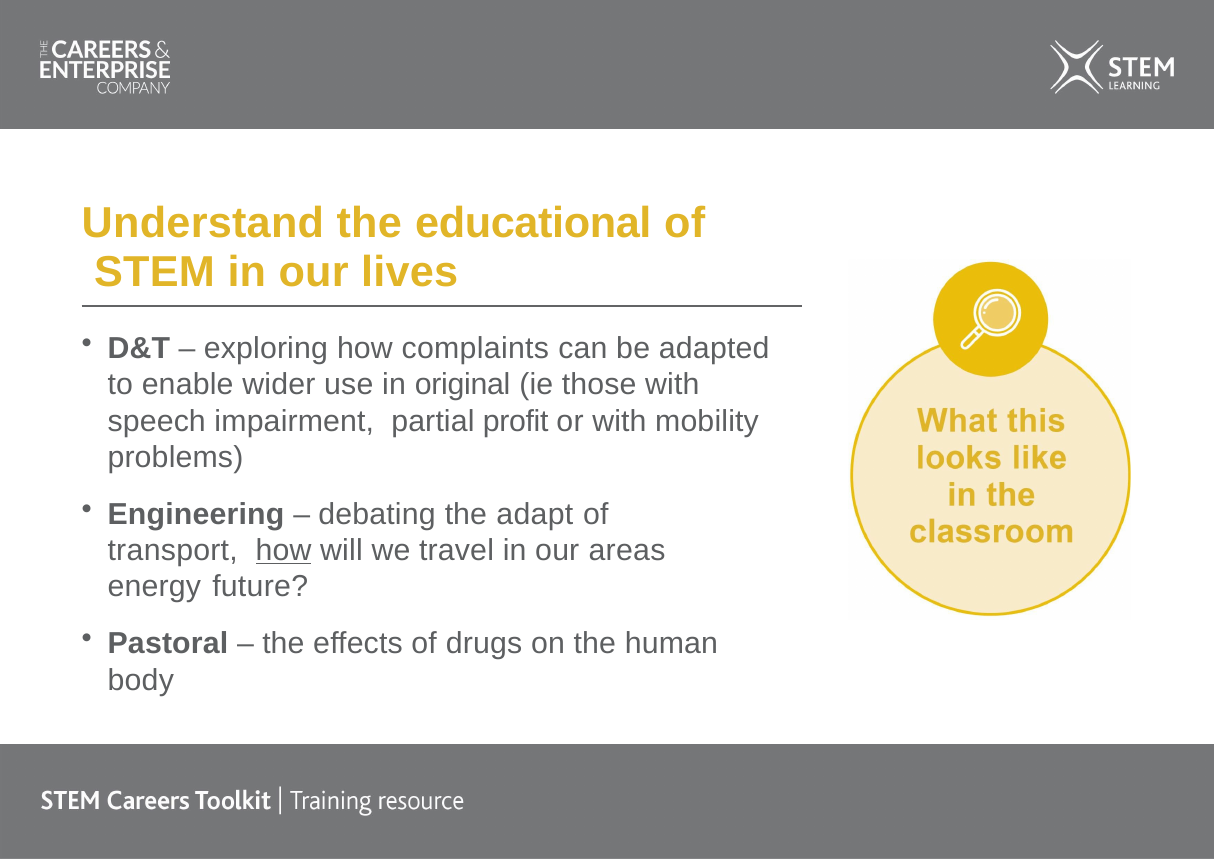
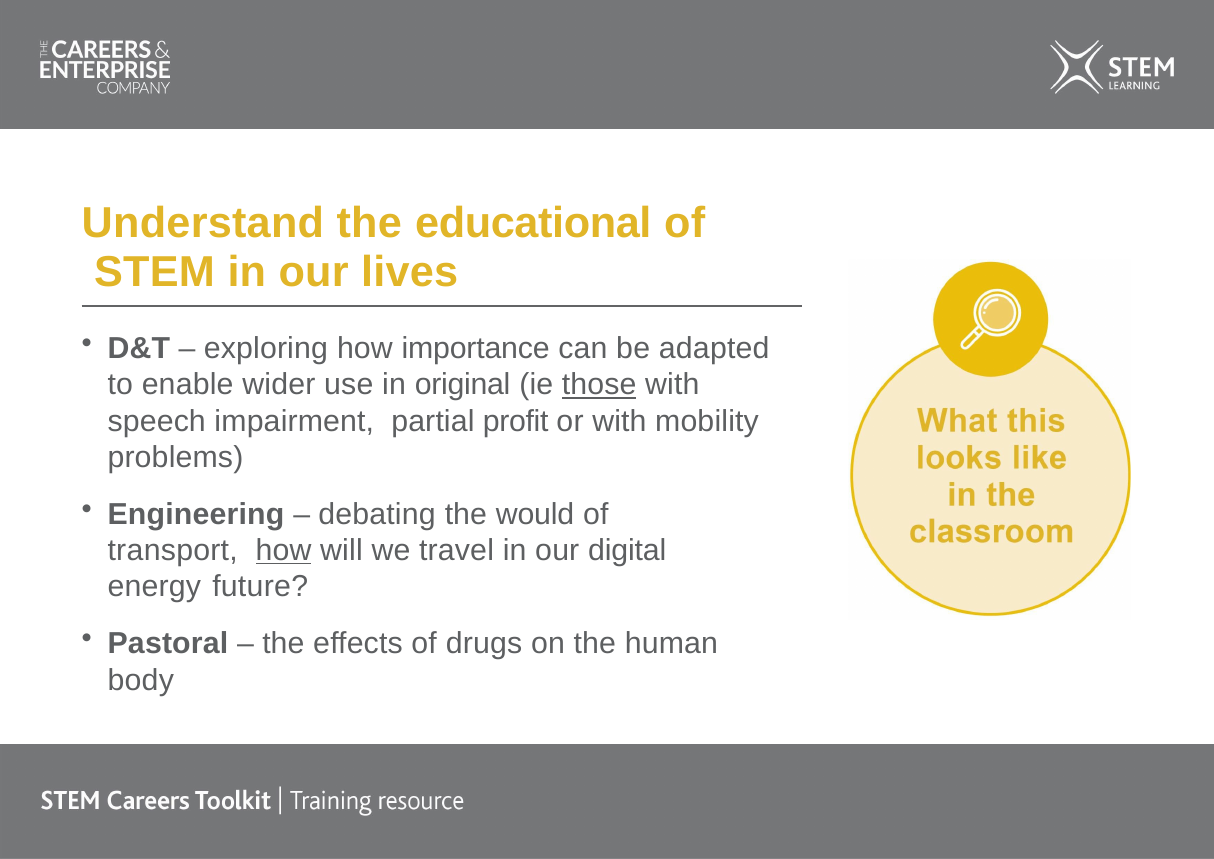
complaints: complaints -> importance
those underline: none -> present
adapt: adapt -> would
areas: areas -> digital
